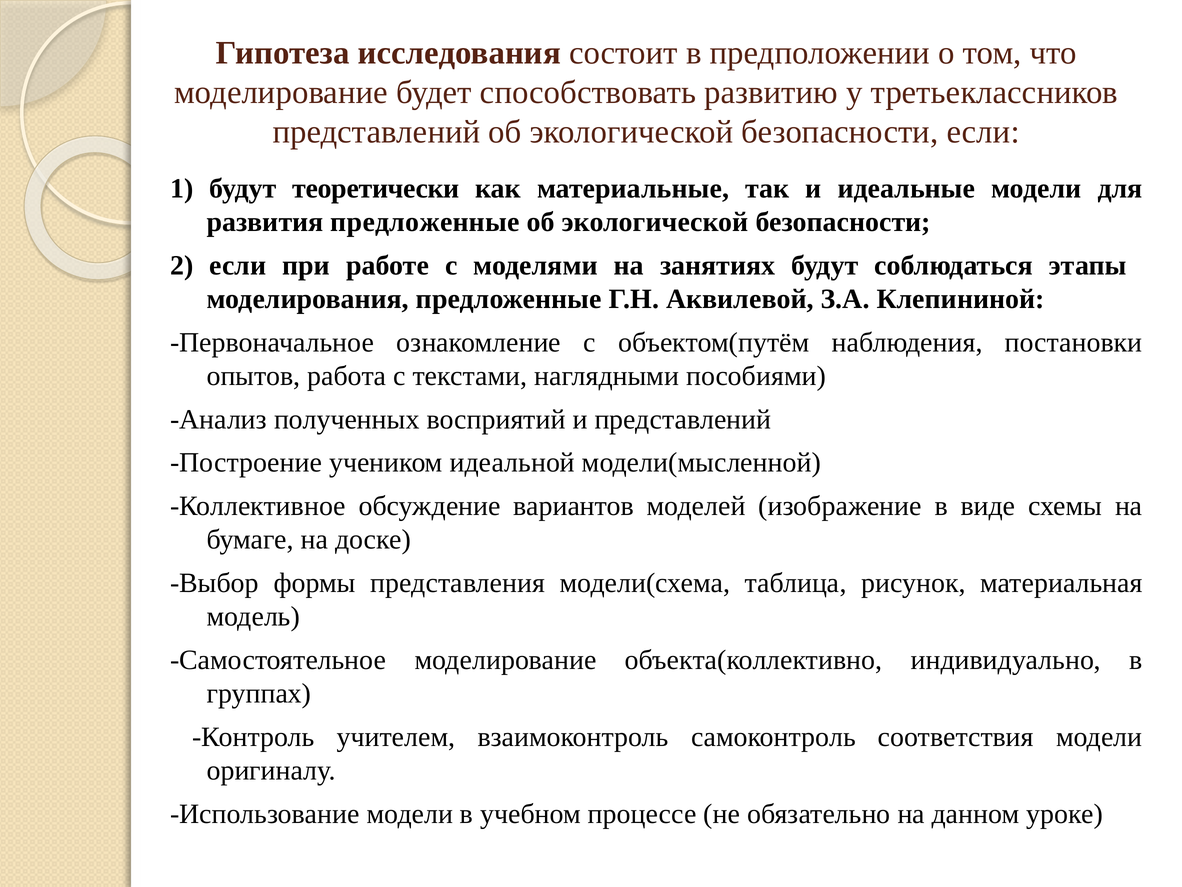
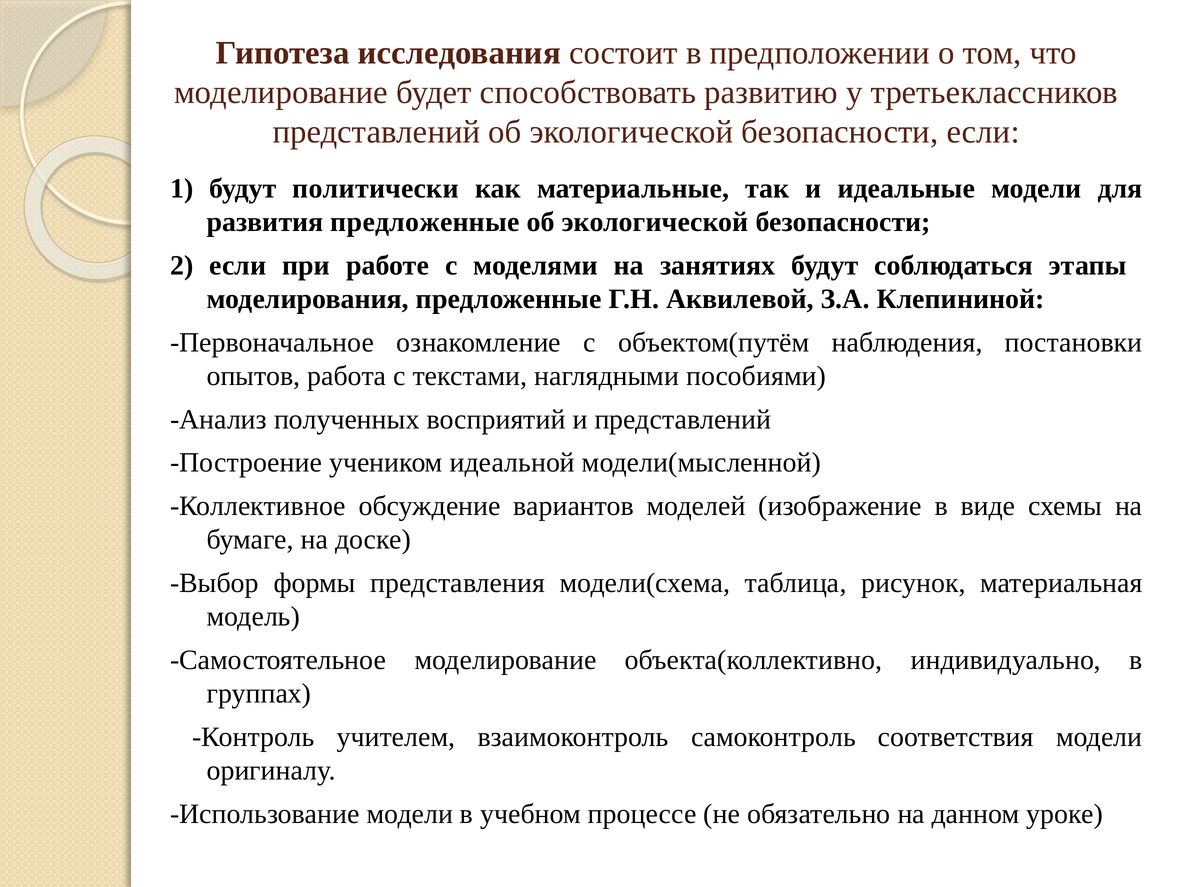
теоретически: теоретически -> политически
